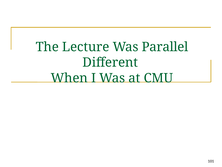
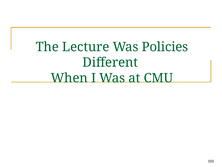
Parallel: Parallel -> Policies
